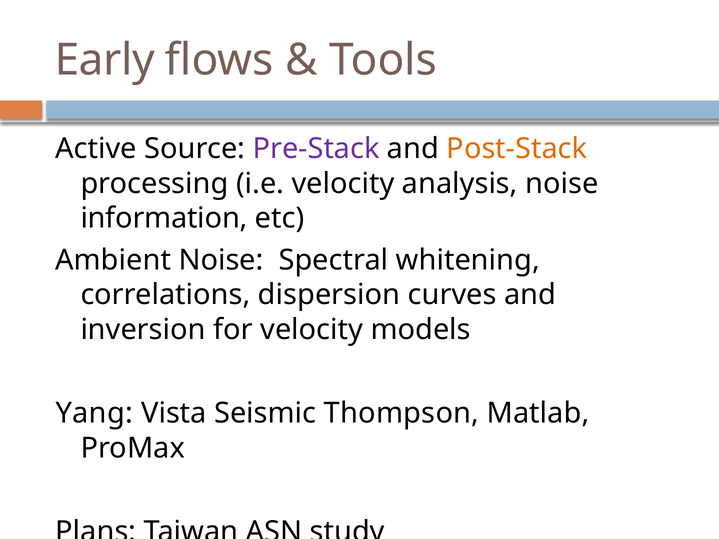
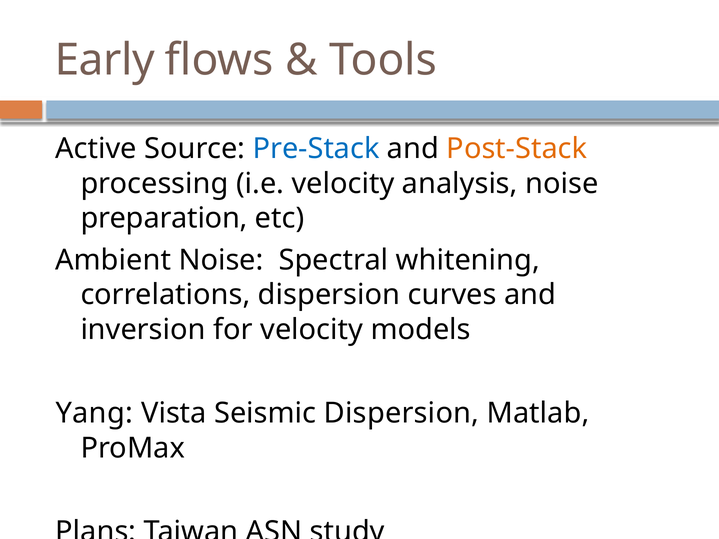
Pre-Stack colour: purple -> blue
information: information -> preparation
Seismic Thompson: Thompson -> Dispersion
